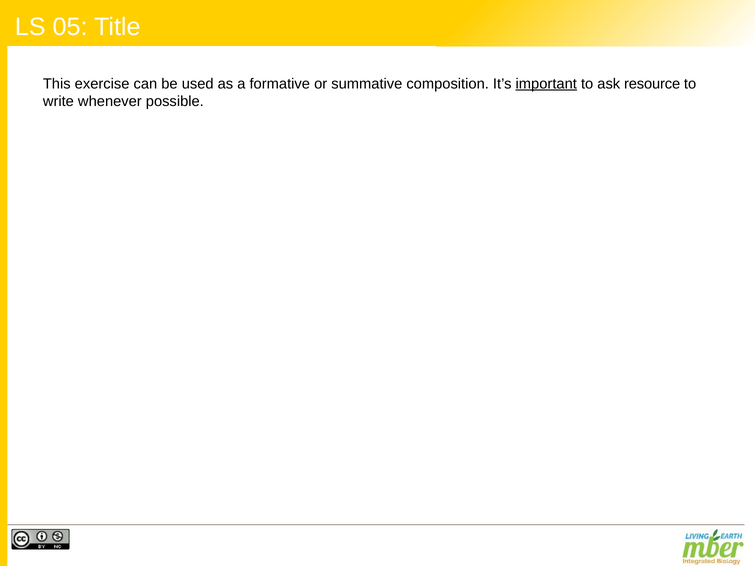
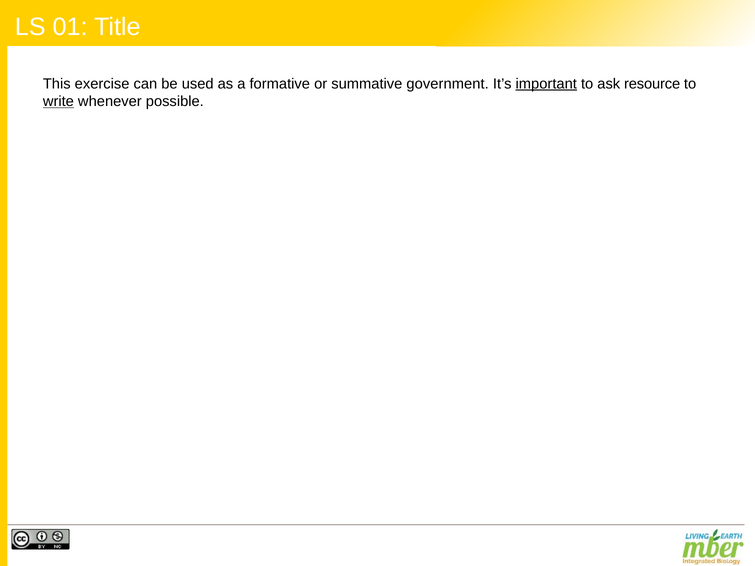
05: 05 -> 01
composition: composition -> government
write underline: none -> present
